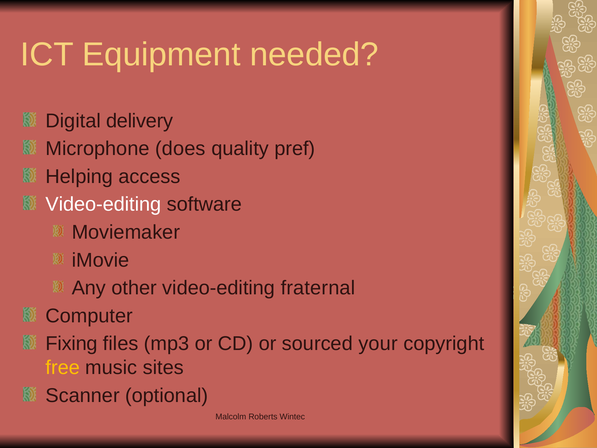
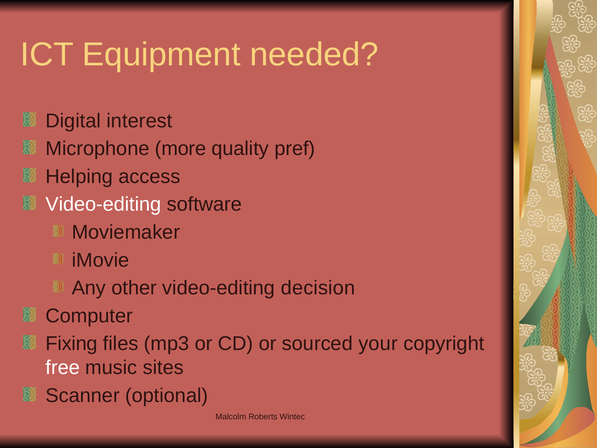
delivery: delivery -> interest
does: does -> more
fraternal: fraternal -> decision
free colour: yellow -> white
